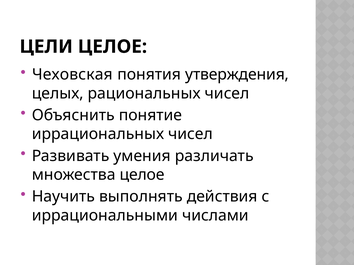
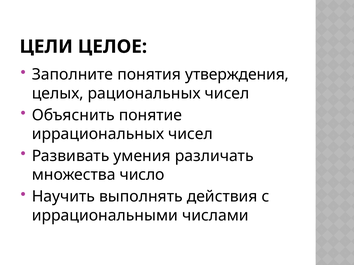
Чеховская: Чеховская -> Заполните
множества целое: целое -> число
